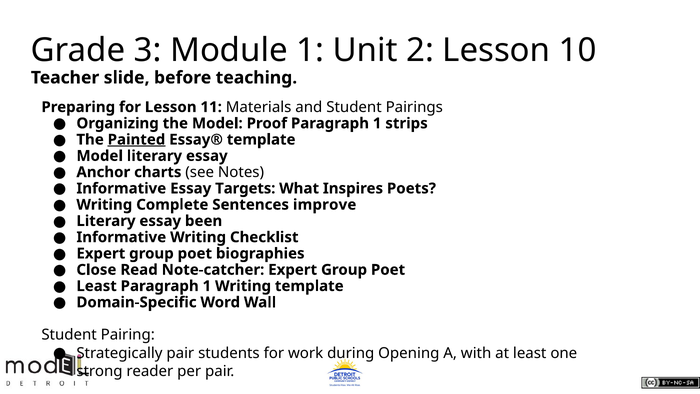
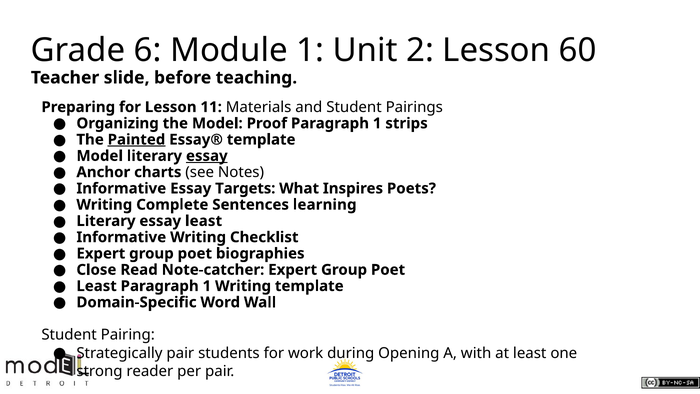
3: 3 -> 6
10: 10 -> 60
essay at (207, 156) underline: none -> present
improve: improve -> learning
essay been: been -> least
